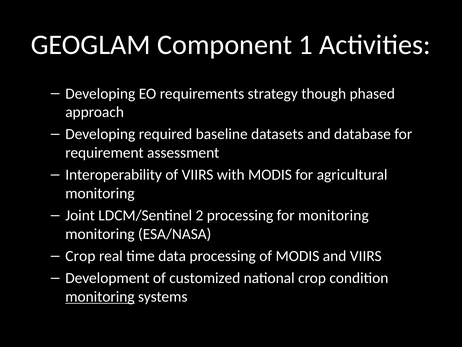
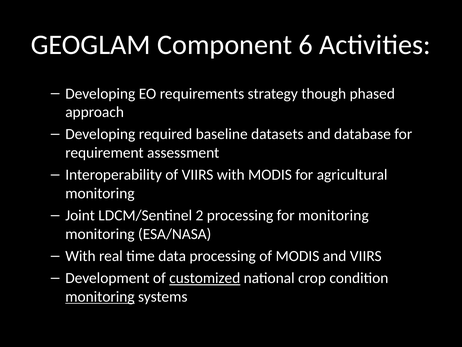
1: 1 -> 6
Crop at (80, 256): Crop -> With
customized underline: none -> present
